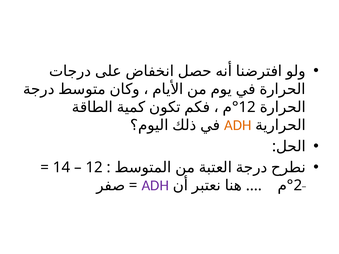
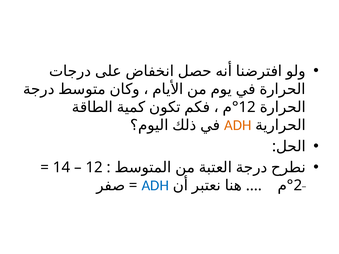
ADH at (155, 186) colour: purple -> blue
